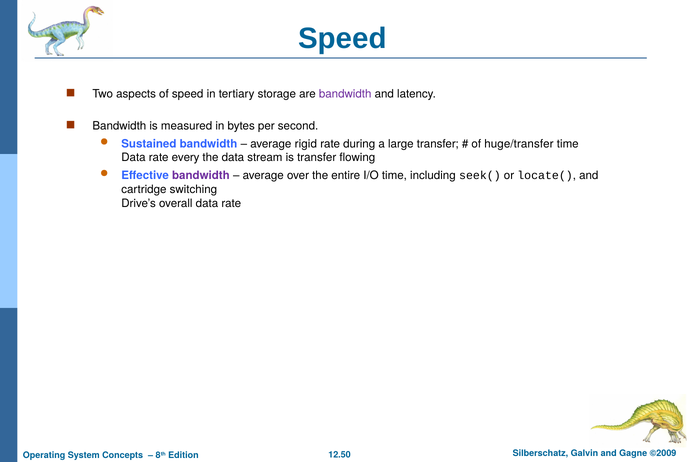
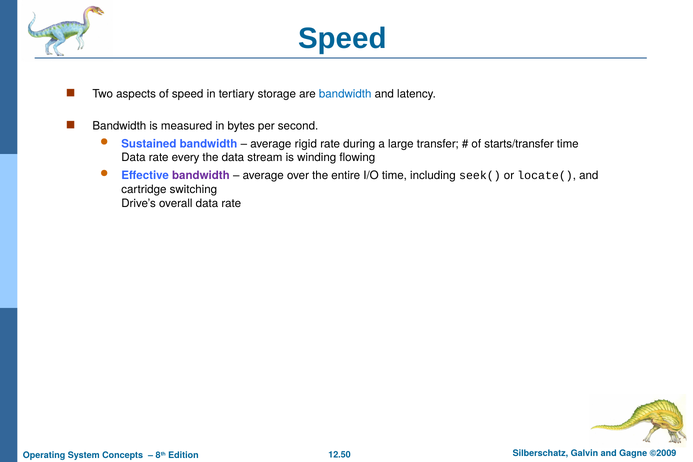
bandwidth at (345, 94) colour: purple -> blue
huge/transfer: huge/transfer -> starts/transfer
is transfer: transfer -> winding
